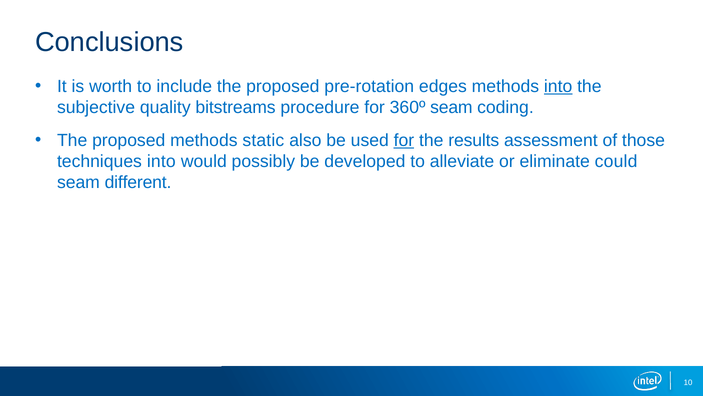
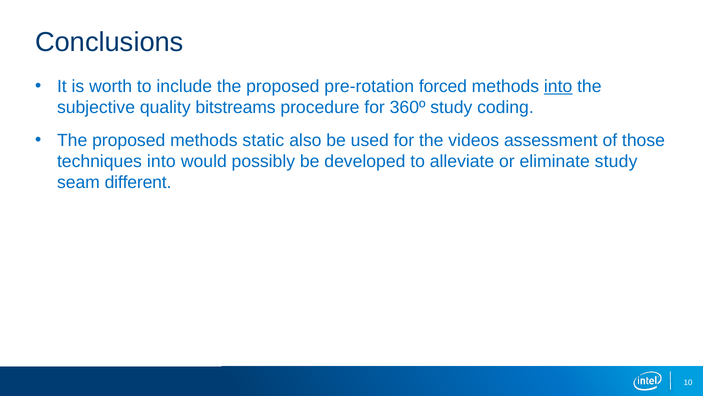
edges: edges -> forced
360º seam: seam -> study
for at (404, 140) underline: present -> none
results: results -> videos
eliminate could: could -> study
